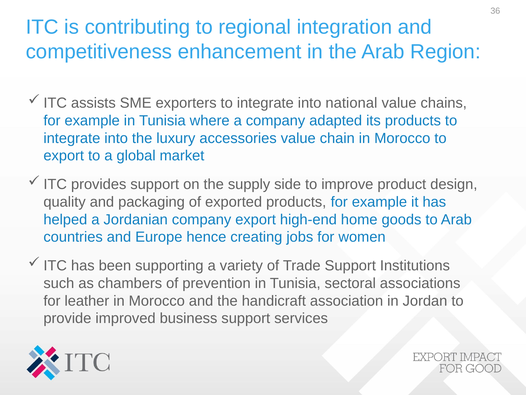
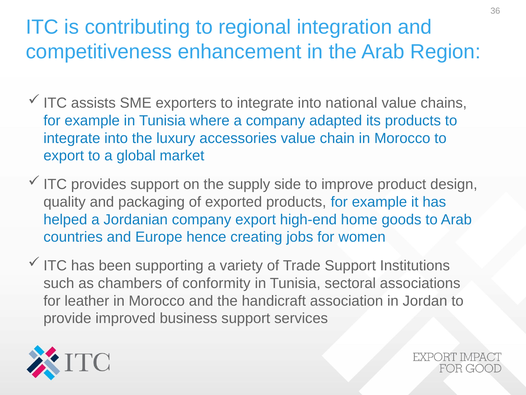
prevention: prevention -> conformity
